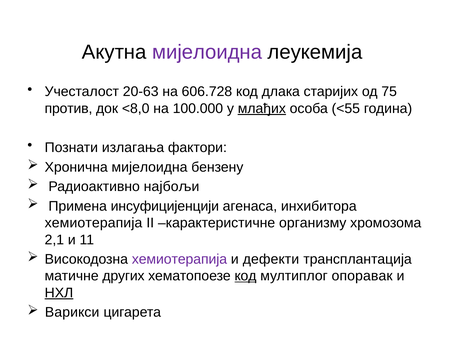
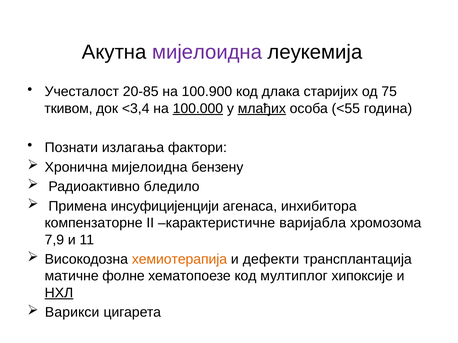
20-63: 20-63 -> 20-85
606.728: 606.728 -> 100.900
против: против -> ткивом
<8,0: <8,0 -> <3,4
100.000 underline: none -> present
најбољи: најбољи -> бледило
хемиотерапија at (94, 223): хемиотерапија -> компензаторне
организму: организму -> варијабла
2,1: 2,1 -> 7,9
хемиотерапија at (179, 260) colour: purple -> orange
других: других -> фолне
код at (245, 276) underline: present -> none
опоравак: опоравак -> хипоксије
